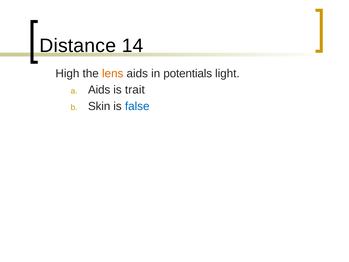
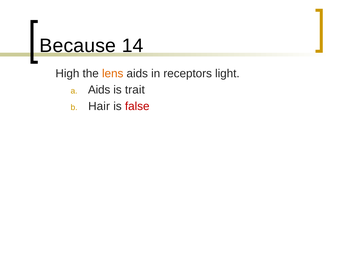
Distance: Distance -> Because
potentials: potentials -> receptors
Skin: Skin -> Hair
false colour: blue -> red
